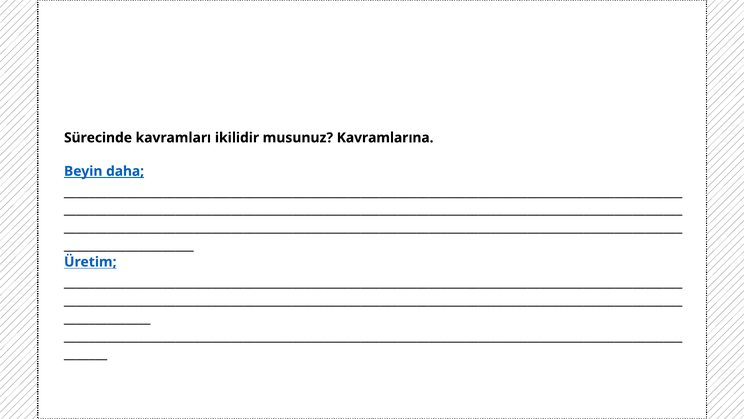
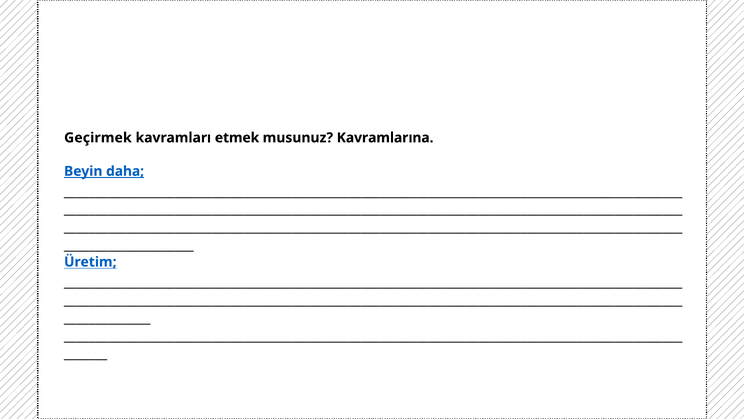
Sürecinde: Sürecinde -> Geçirmek
ikilidir: ikilidir -> etmek
